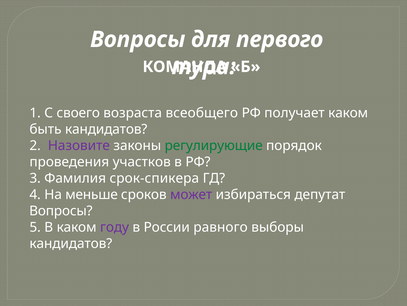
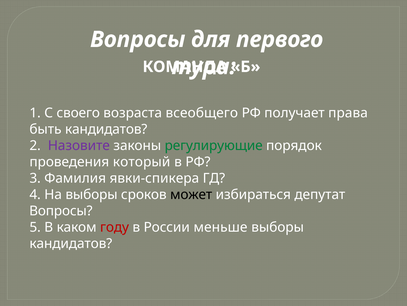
получает каком: каком -> права
участков: участков -> который
срок-спикера: срок-спикера -> явки-спикера
На меньше: меньше -> выборы
может colour: purple -> black
году colour: purple -> red
равного: равного -> меньше
